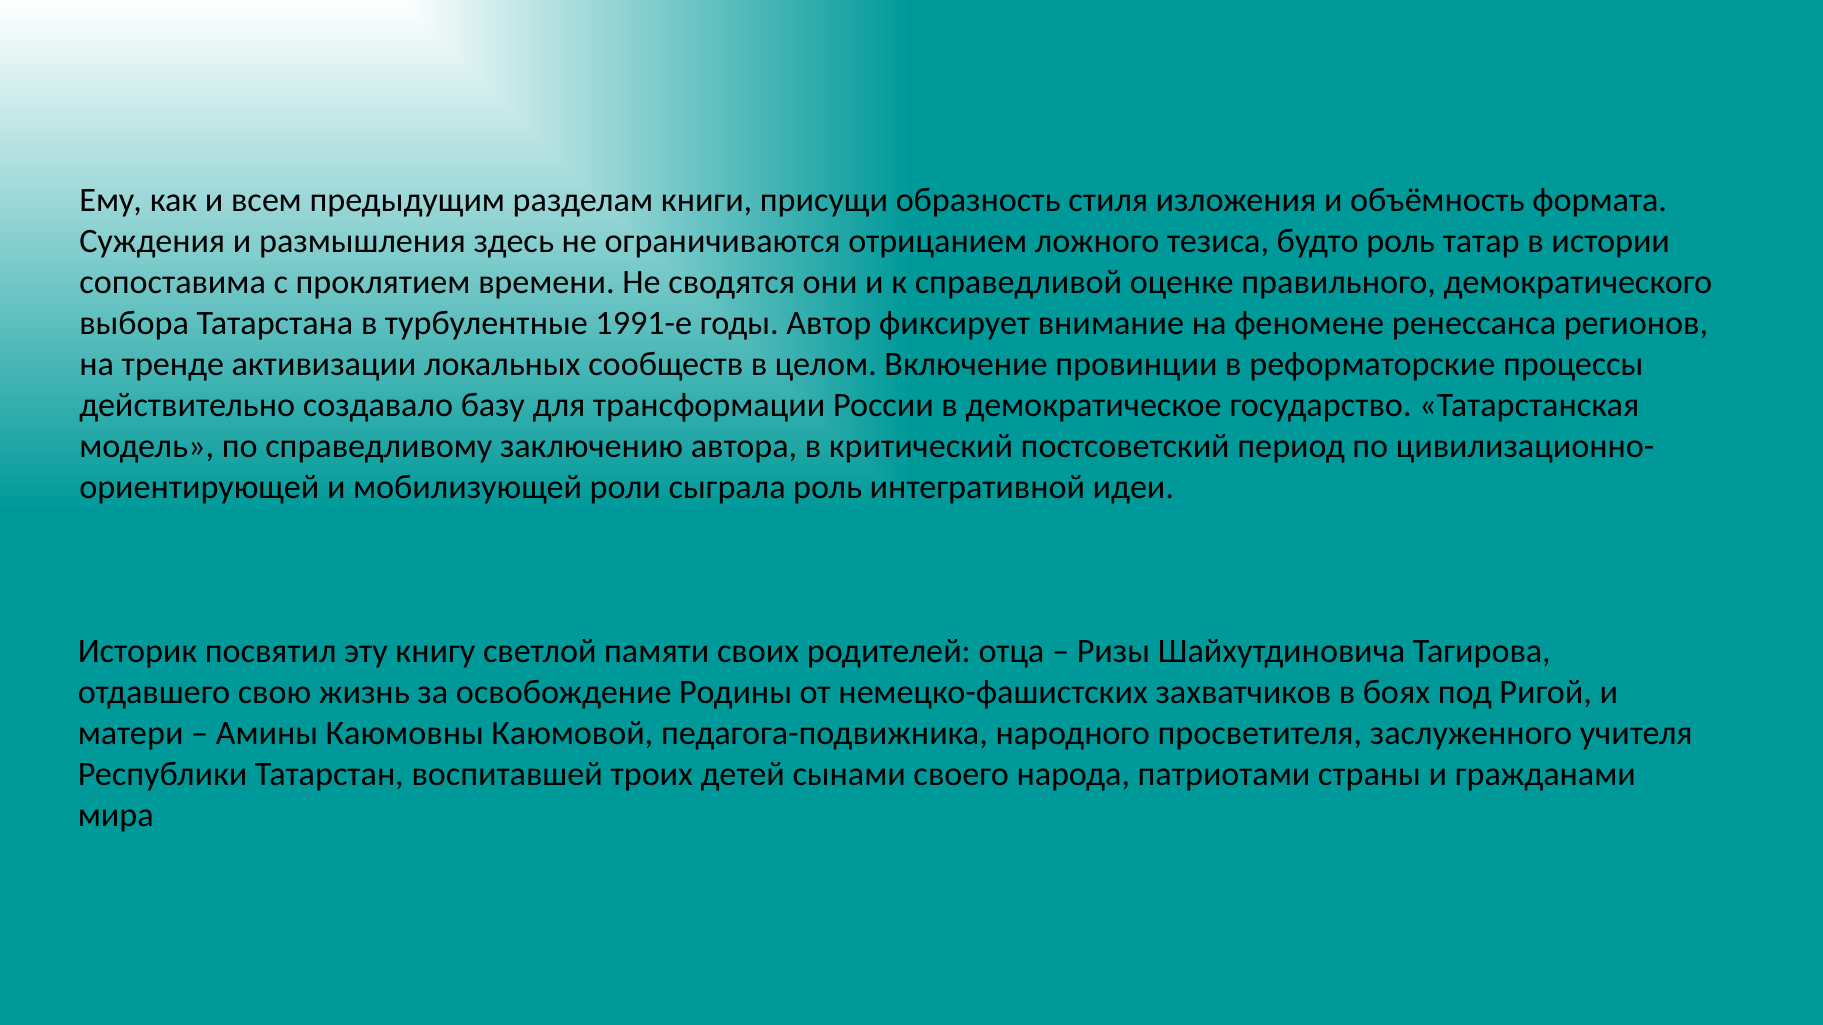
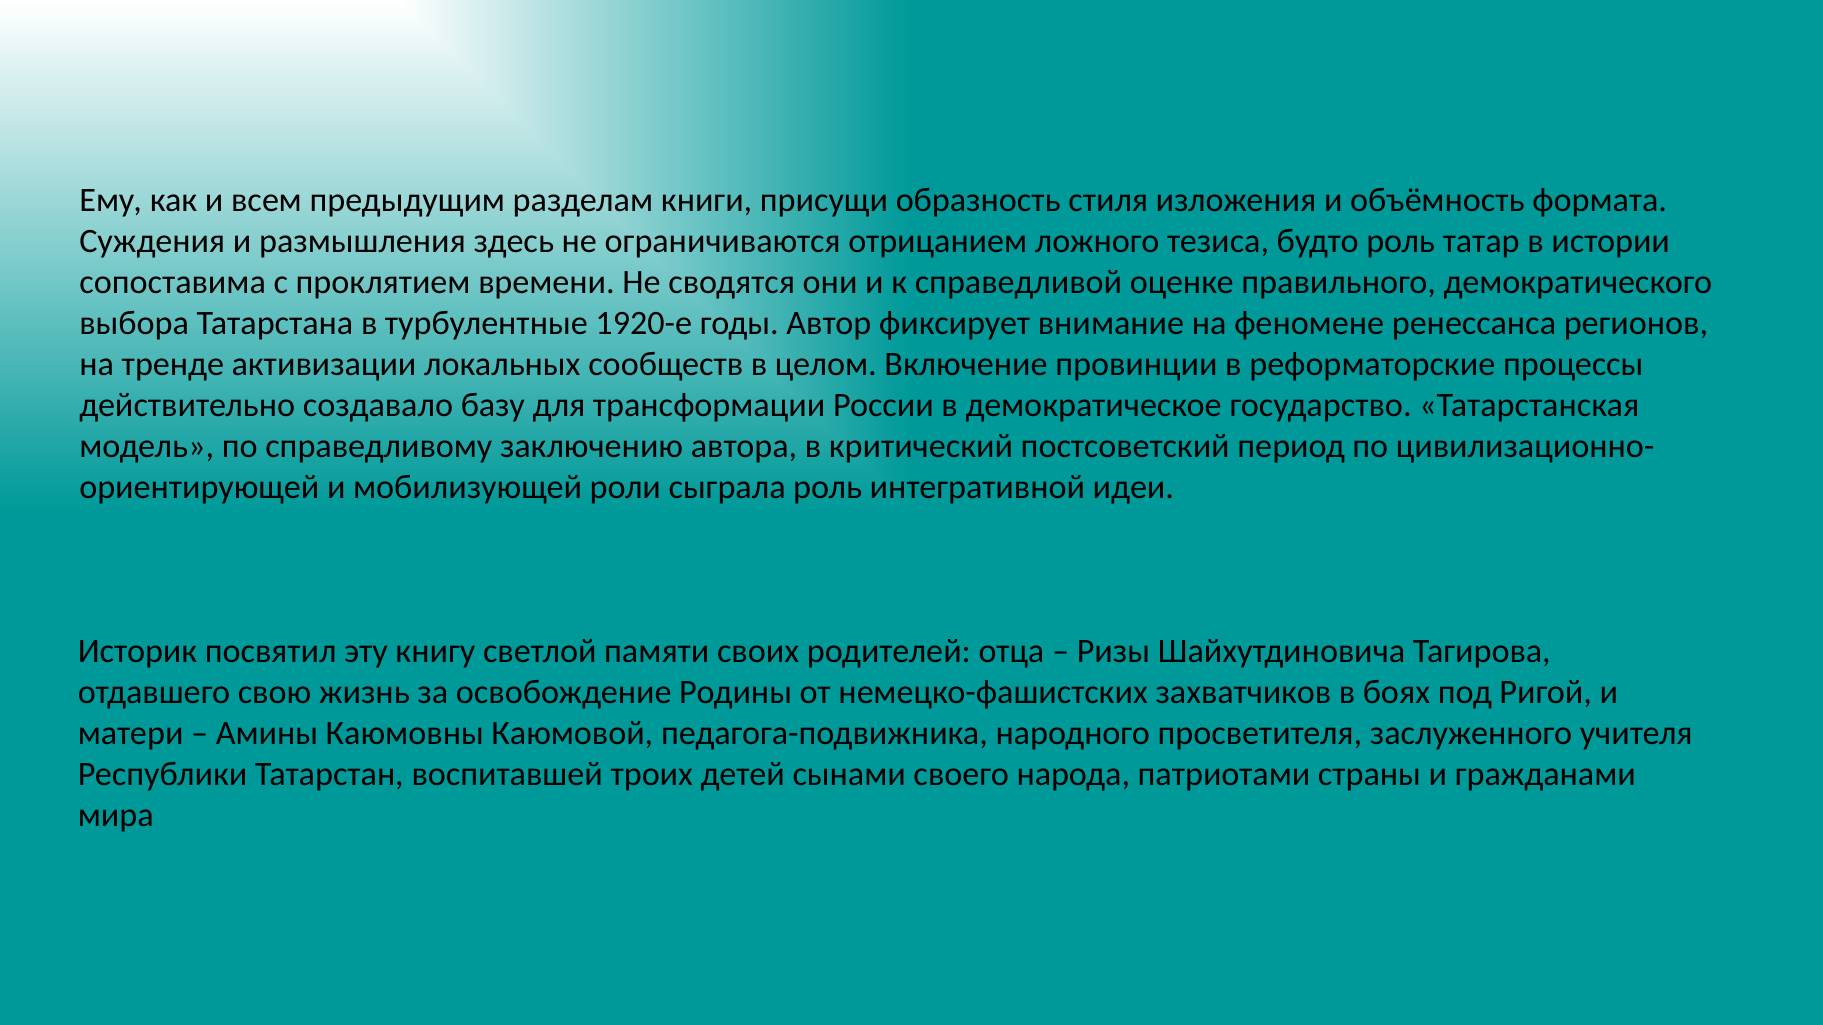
1991-е: 1991-е -> 1920-е
